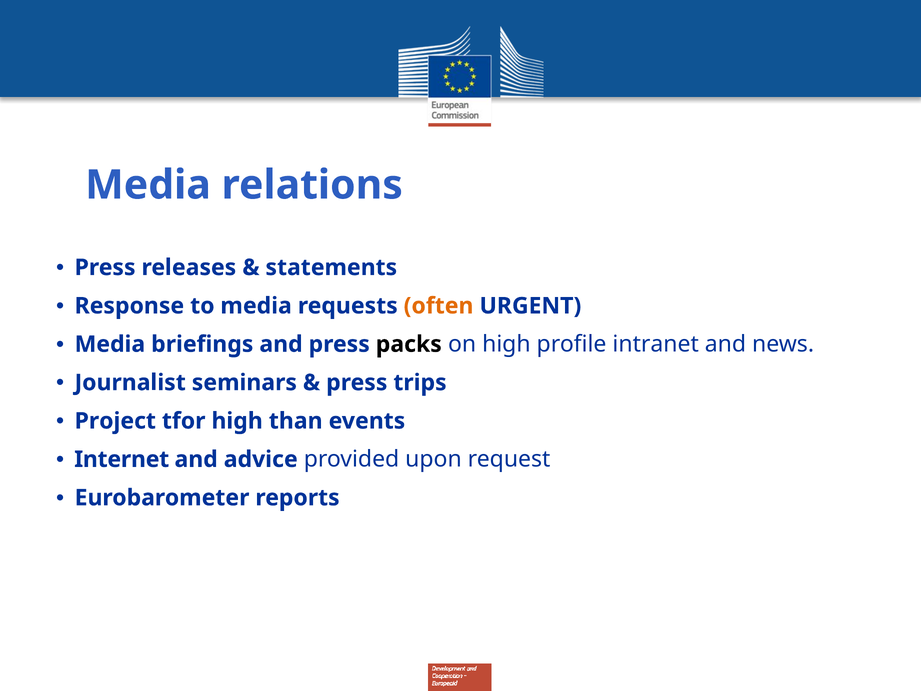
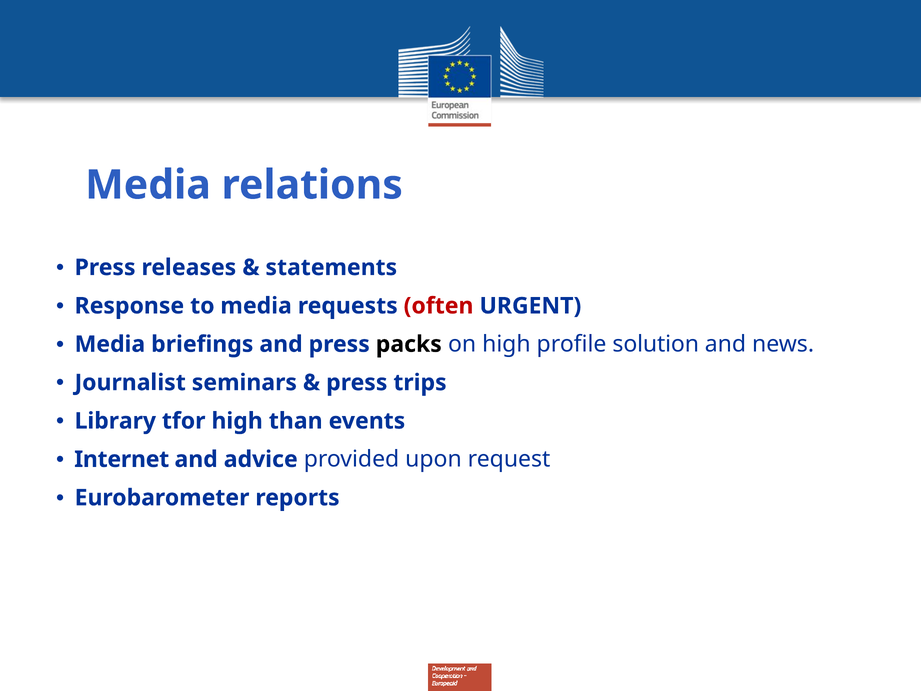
often colour: orange -> red
intranet: intranet -> solution
Project: Project -> Library
